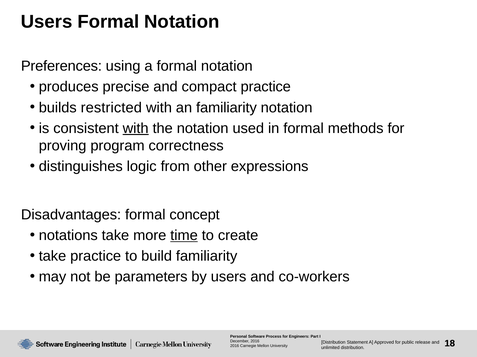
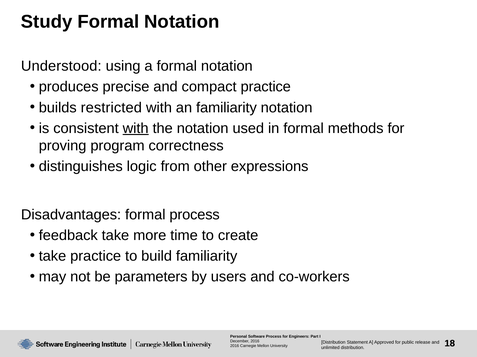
Users at (47, 22): Users -> Study
Preferences: Preferences -> Understood
formal concept: concept -> process
notations: notations -> feedback
time underline: present -> none
